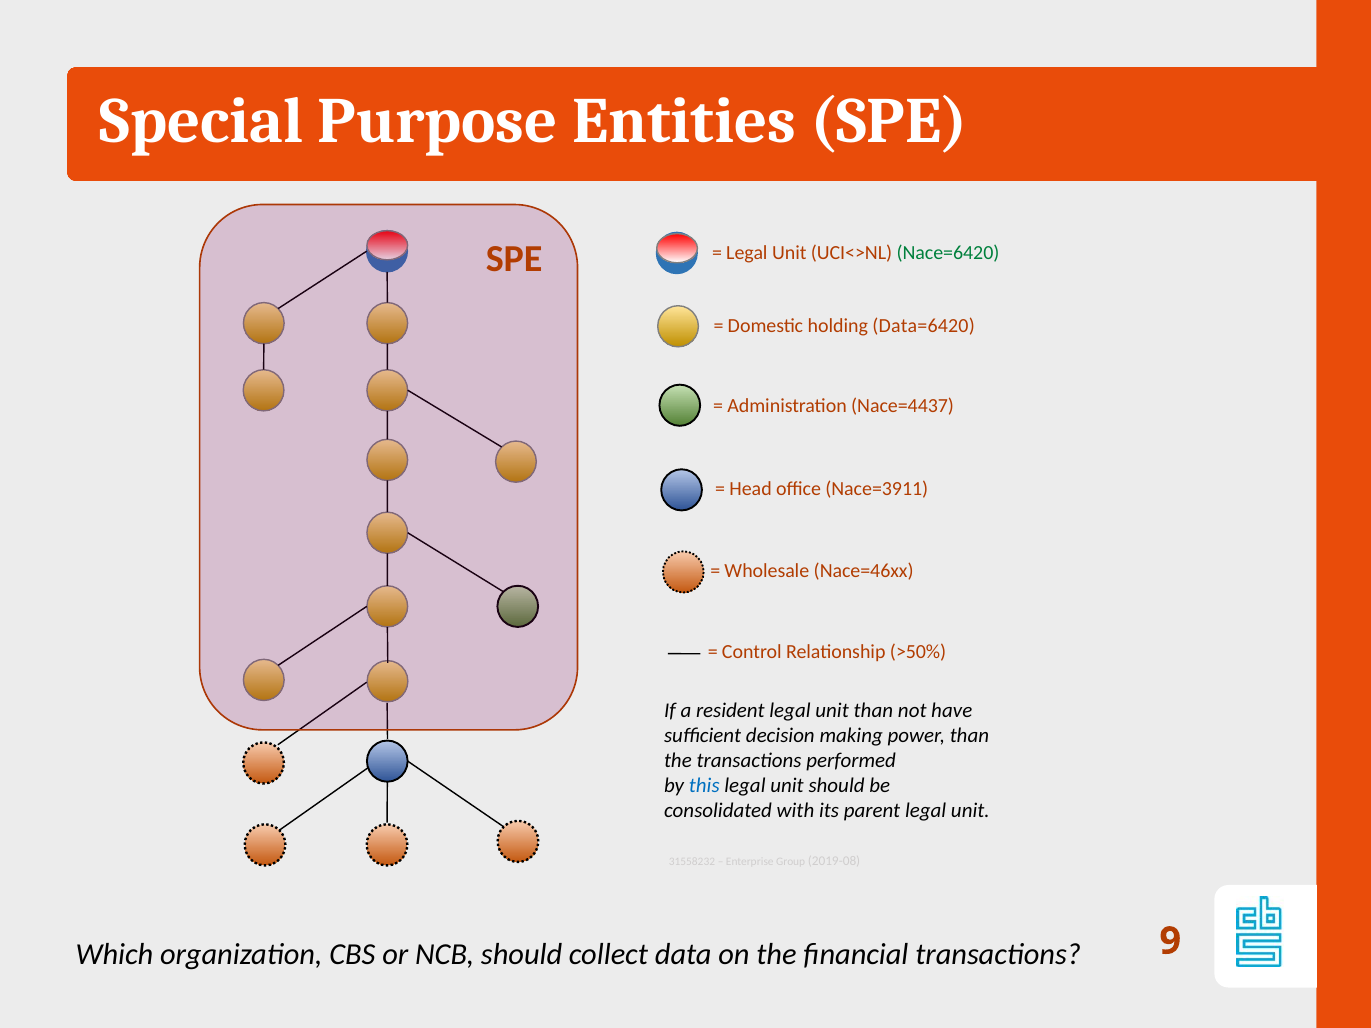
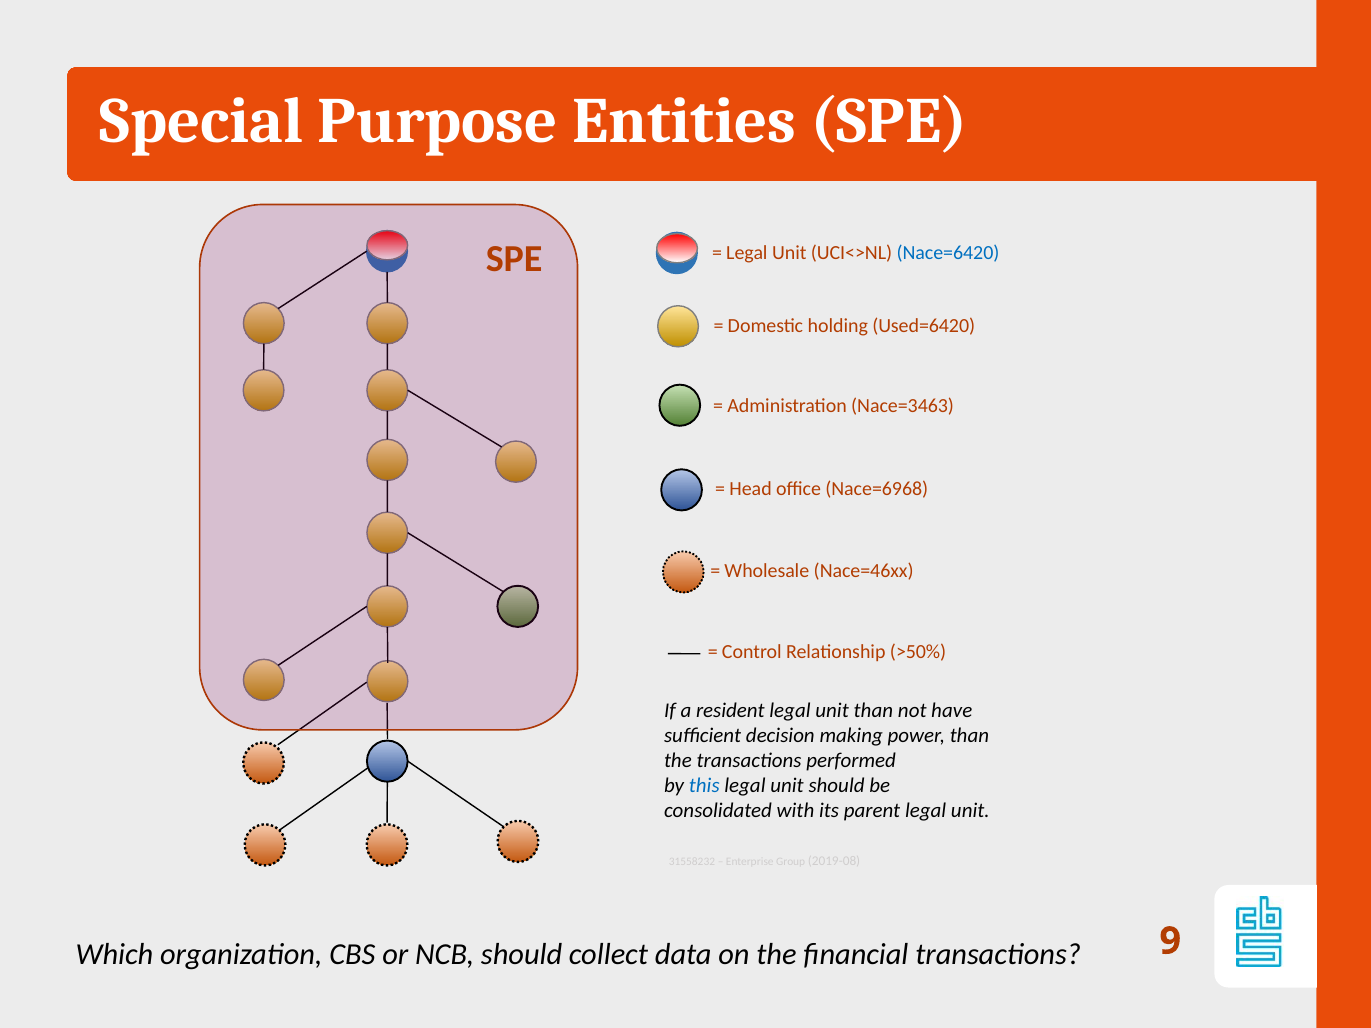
Nace=6420 colour: green -> blue
Data=6420: Data=6420 -> Used=6420
Nace=4437: Nace=4437 -> Nace=3463
Nace=3911: Nace=3911 -> Nace=6968
